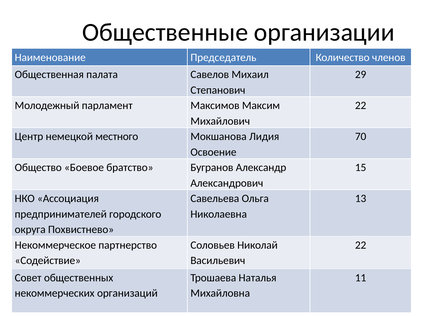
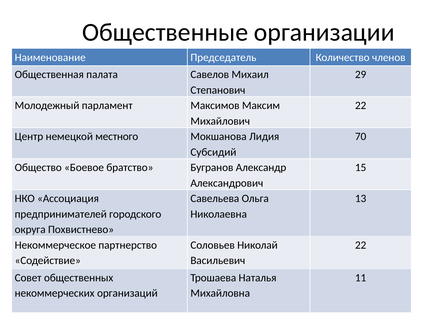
Освоение: Освоение -> Субсидий
